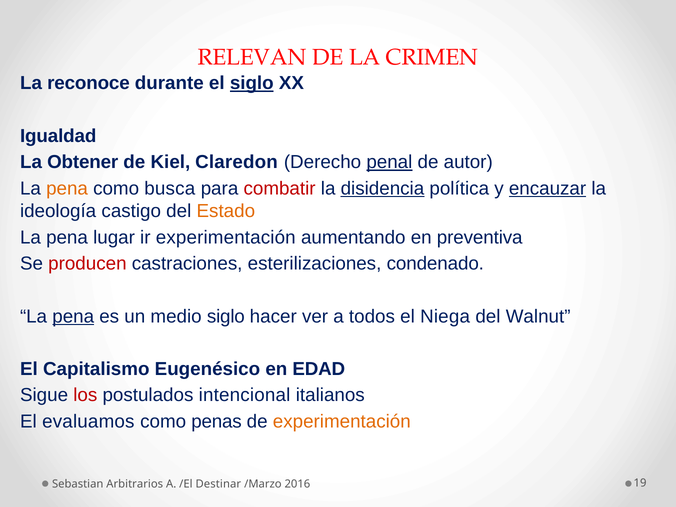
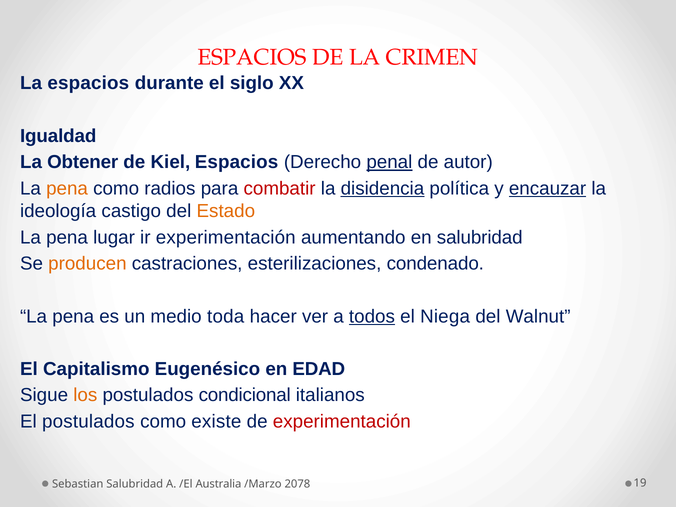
RELEVAN at (252, 57): RELEVAN -> ESPACIOS
La reconoce: reconoce -> espacios
siglo at (252, 83) underline: present -> none
Kiel Claredon: Claredon -> Espacios
busca: busca -> radios
en preventiva: preventiva -> salubridad
producen colour: red -> orange
pena at (73, 316) underline: present -> none
medio siglo: siglo -> toda
todos underline: none -> present
los colour: red -> orange
intencional: intencional -> condicional
El evaluamos: evaluamos -> postulados
penas: penas -> existe
experimentación at (342, 422) colour: orange -> red
Sebastian Arbitrarios: Arbitrarios -> Salubridad
Destinar: Destinar -> Australia
2016: 2016 -> 2078
